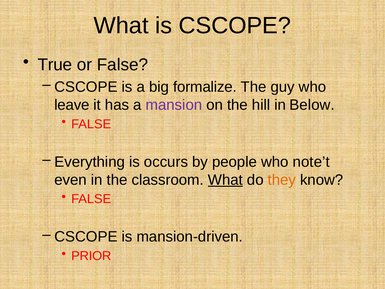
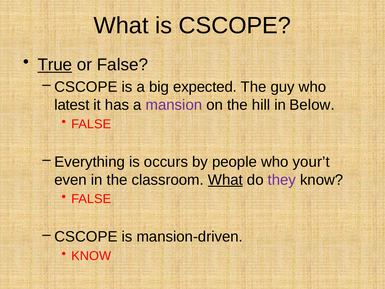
True underline: none -> present
formalize: formalize -> expected
leave: leave -> latest
note’t: note’t -> your’t
they colour: orange -> purple
PRIOR at (91, 256): PRIOR -> KNOW
